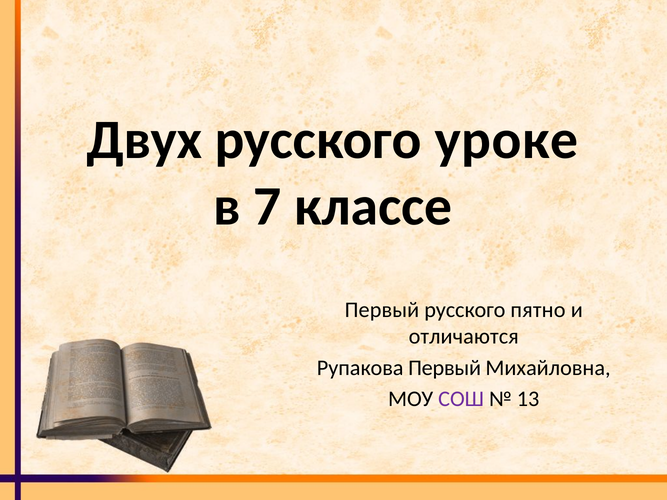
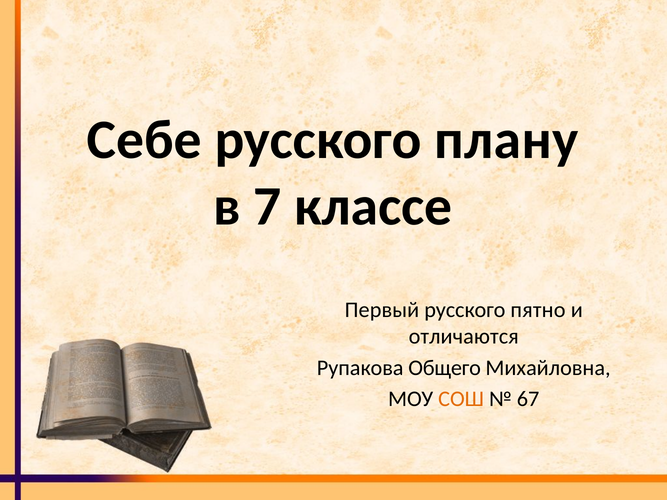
Двух: Двух -> Себе
уроке: уроке -> плану
Рупакова Первый: Первый -> Общего
СОШ colour: purple -> orange
13: 13 -> 67
